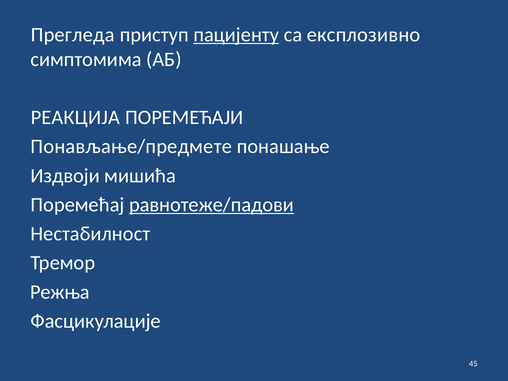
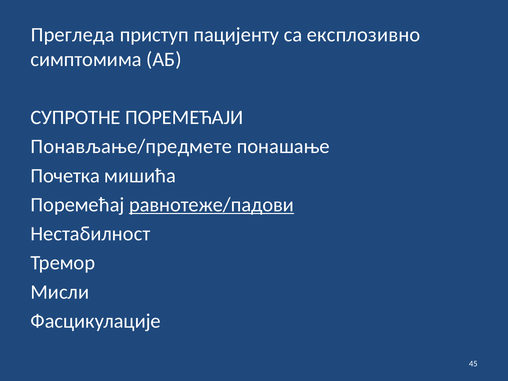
пацијенту underline: present -> none
РЕАКЦИЈА: РЕАКЦИЈА -> СУПРОТНЕ
Издвоји: Издвоји -> Почетка
Режња: Режња -> Мисли
